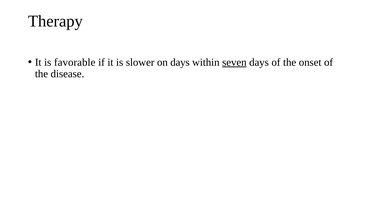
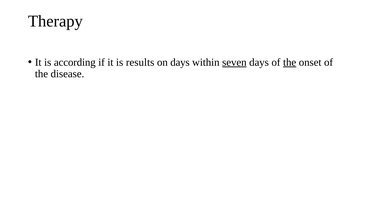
favorable: favorable -> according
slower: slower -> results
the at (290, 62) underline: none -> present
